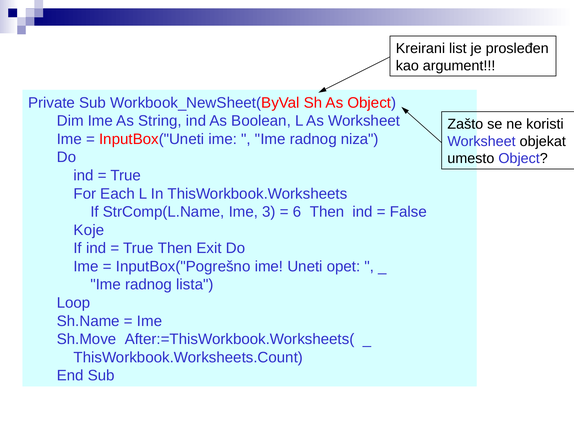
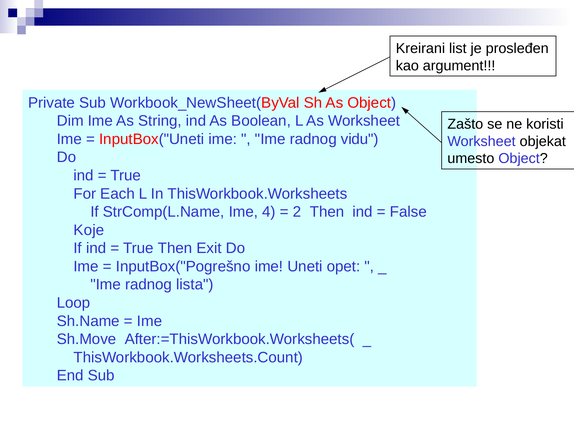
niza: niza -> vidu
3: 3 -> 4
6: 6 -> 2
